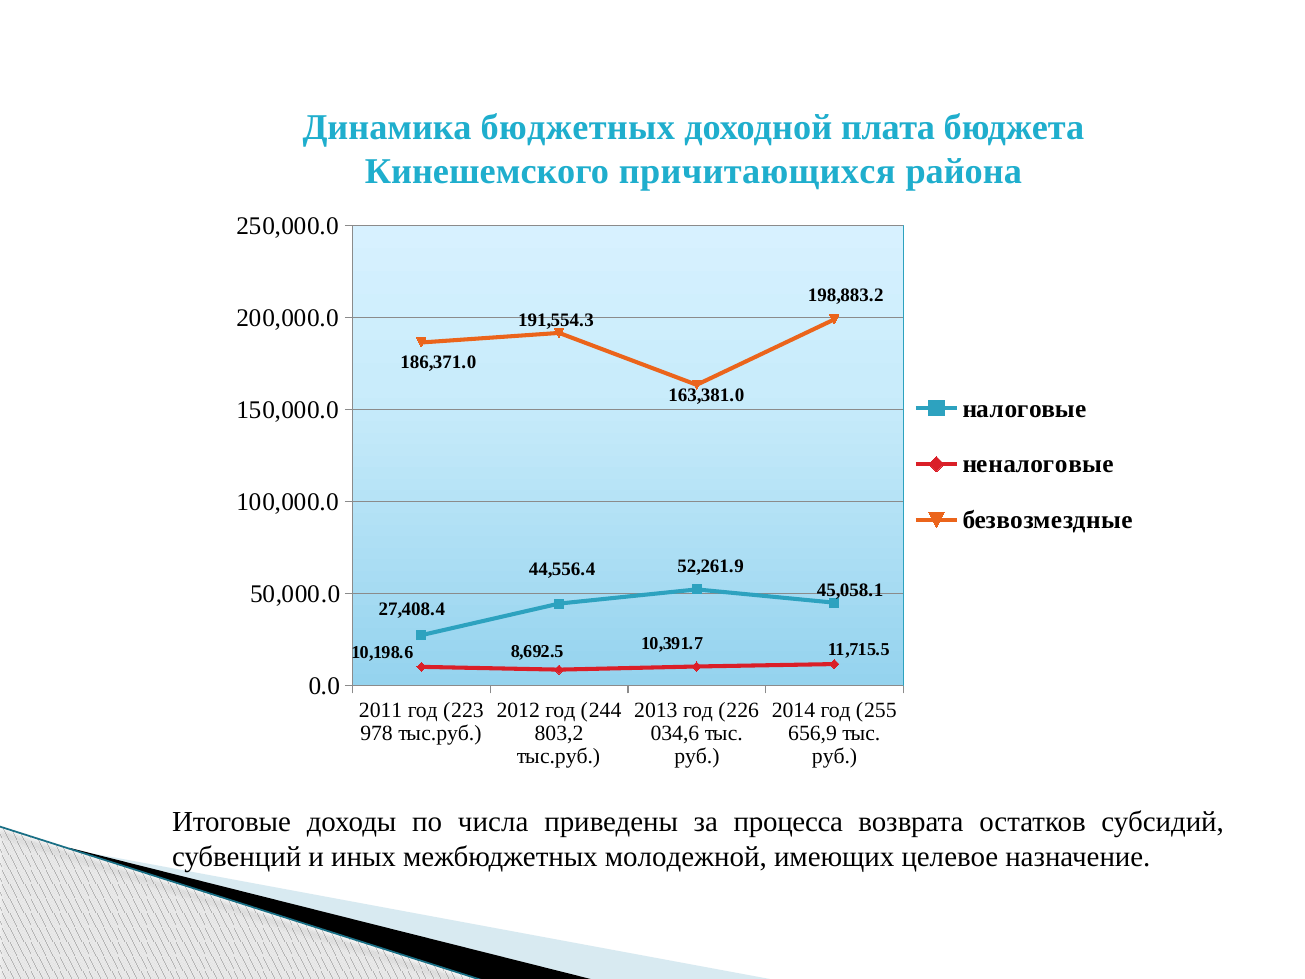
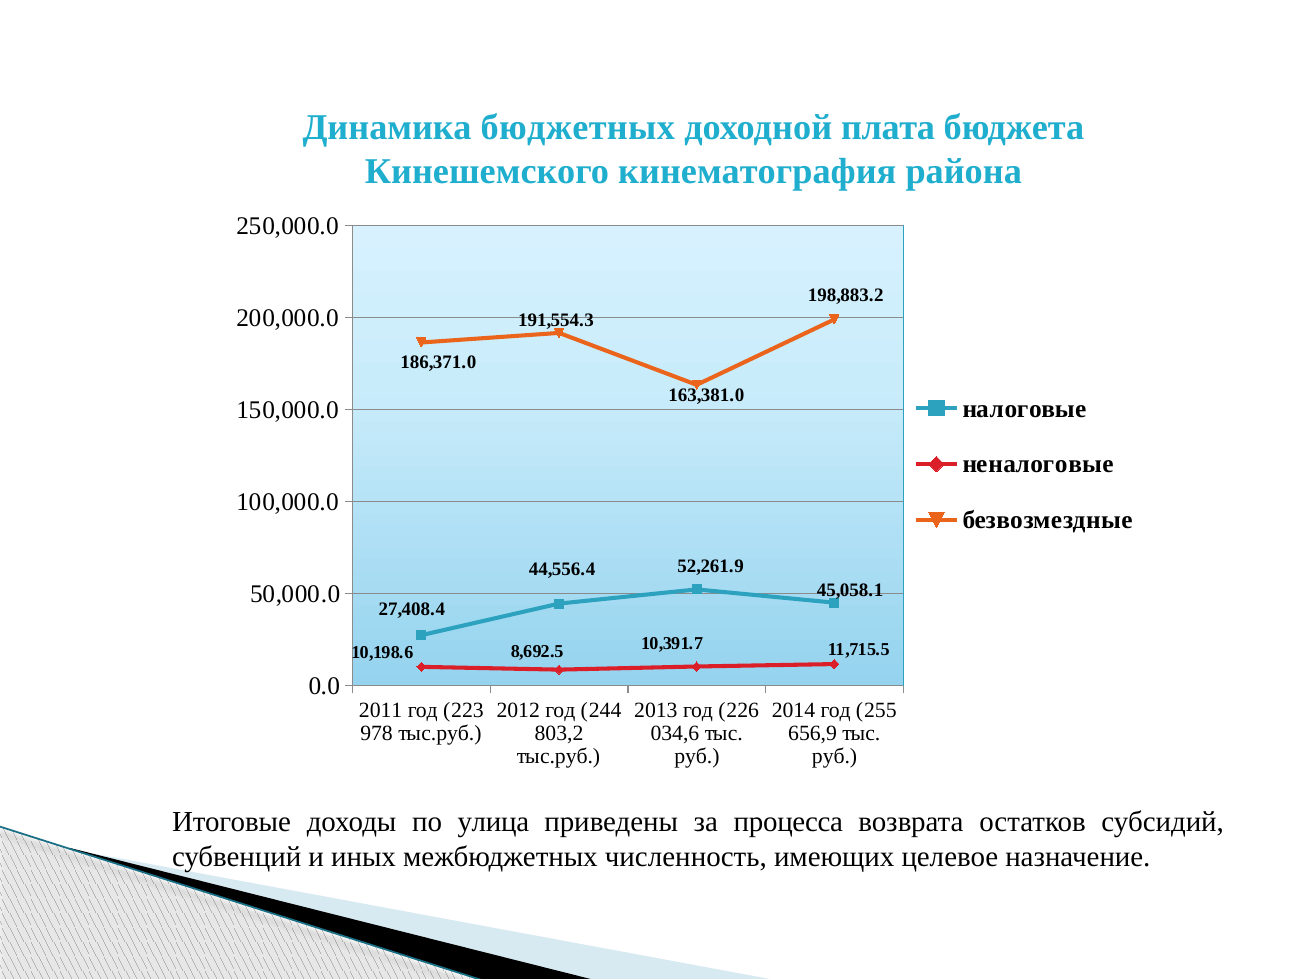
причитающихся: причитающихся -> кинематография
числа: числа -> улица
молодежной: молодежной -> численность
